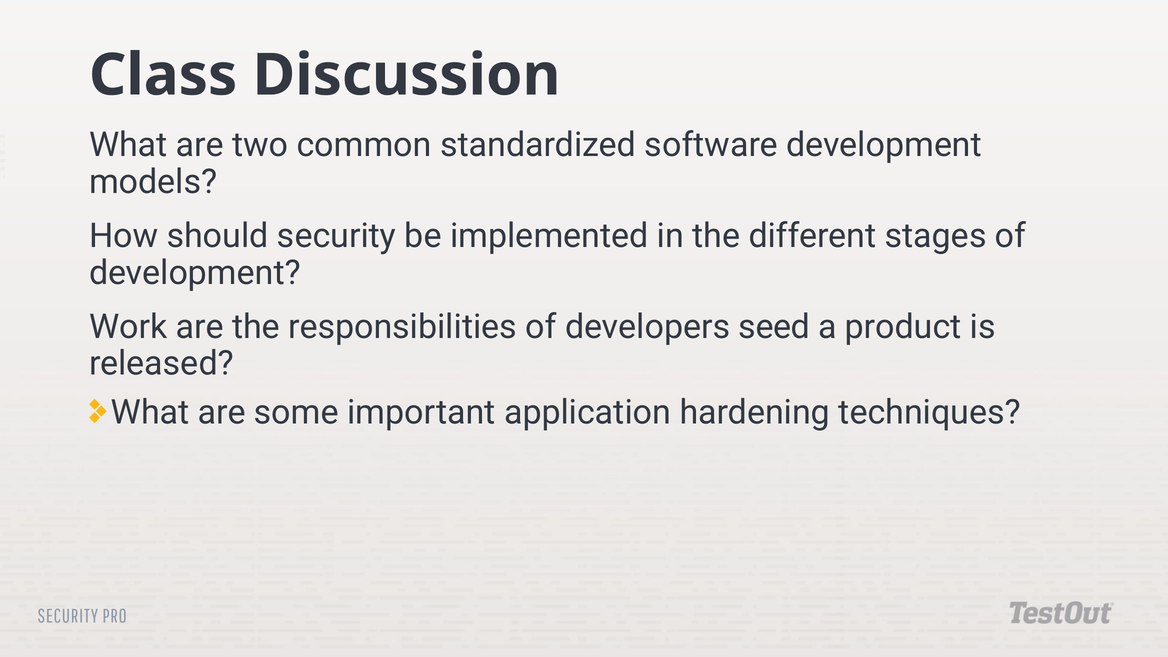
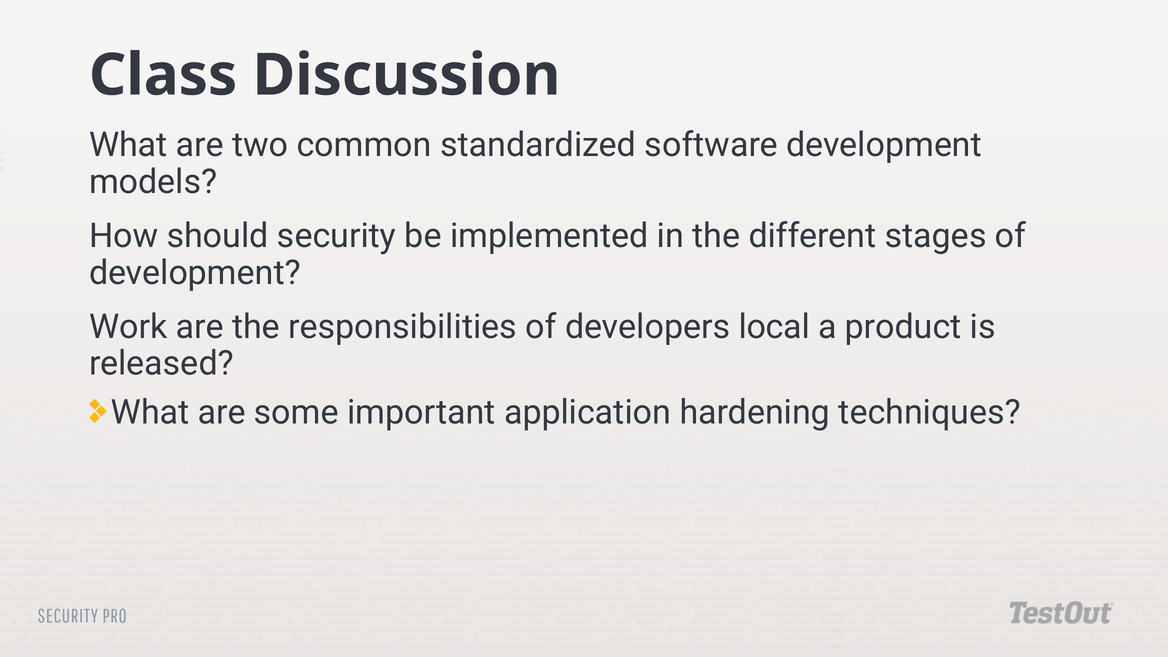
seed: seed -> local
